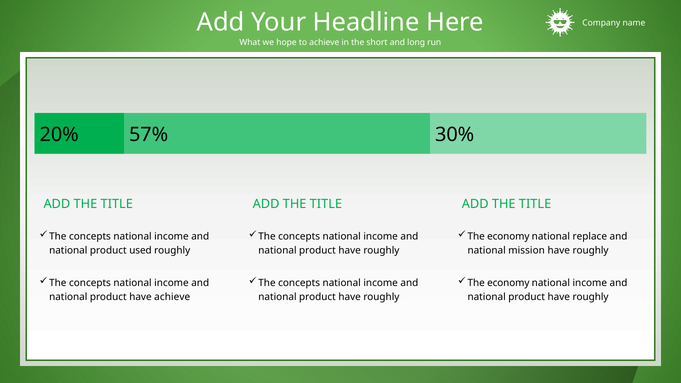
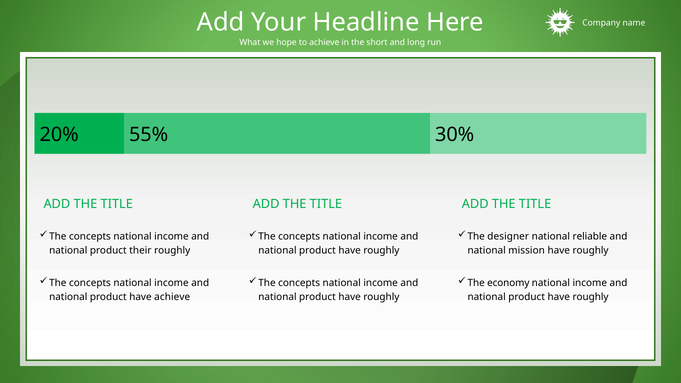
57%: 57% -> 55%
economy at (508, 237): economy -> designer
replace: replace -> reliable
used: used -> their
